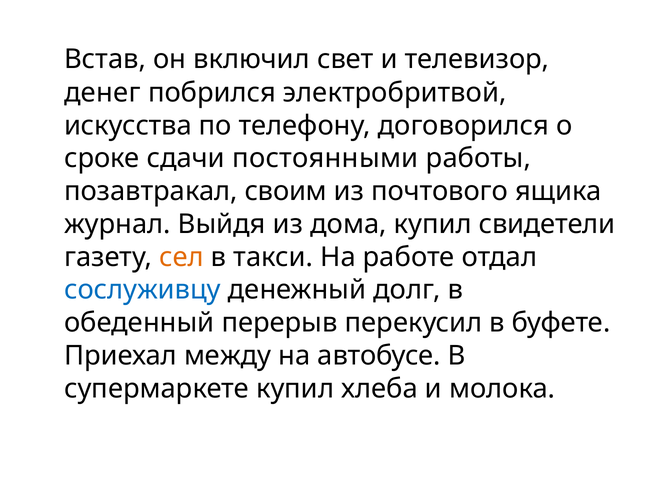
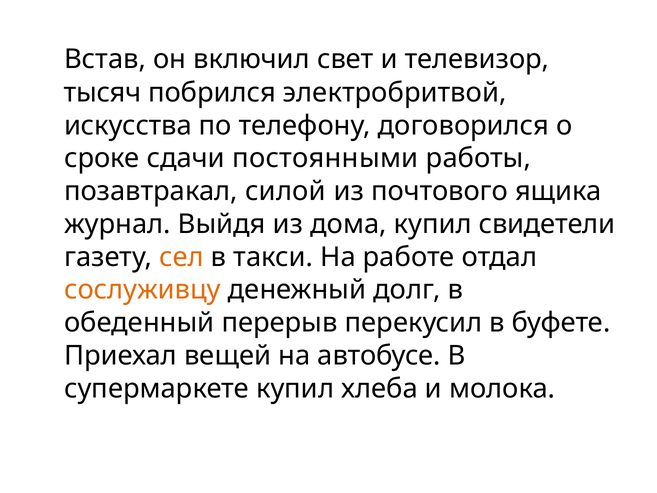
денег: денег -> тысяч
своим: своим -> силой
сослуживцу colour: blue -> orange
между: между -> вещей
